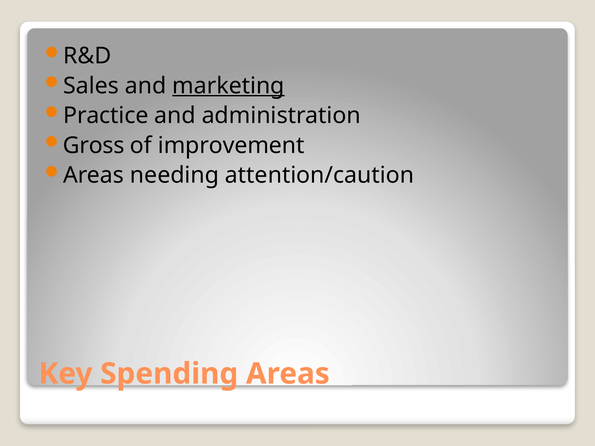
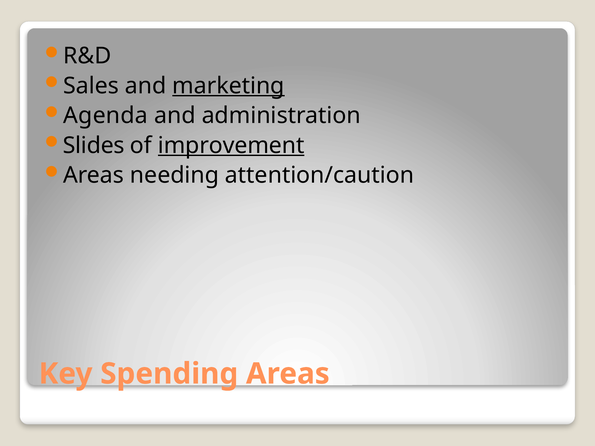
Practice: Practice -> Agenda
Gross: Gross -> Slides
improvement underline: none -> present
